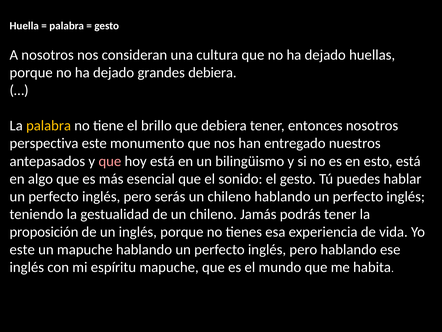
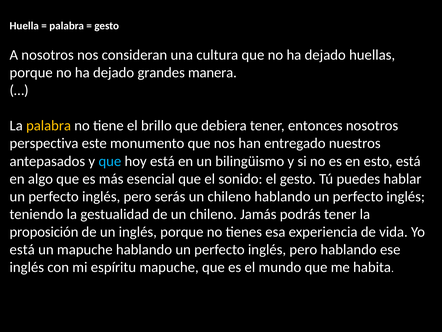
grandes debiera: debiera -> manera
que at (110, 161) colour: pink -> light blue
este at (22, 249): este -> está
